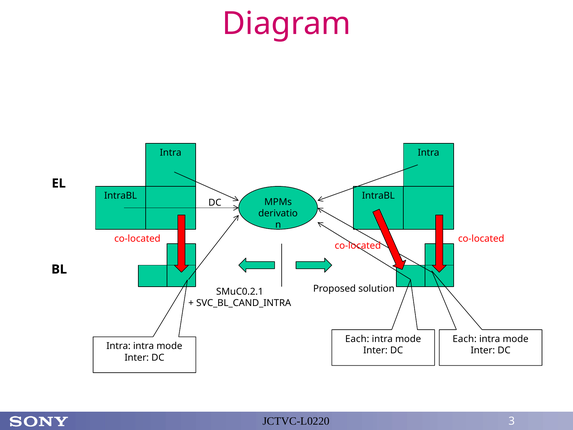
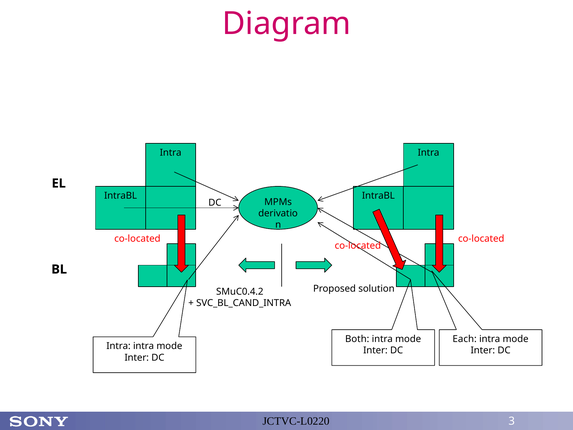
SMuC0.2.1: SMuC0.2.1 -> SMuC0.4.2
Each at (357, 339): Each -> Both
